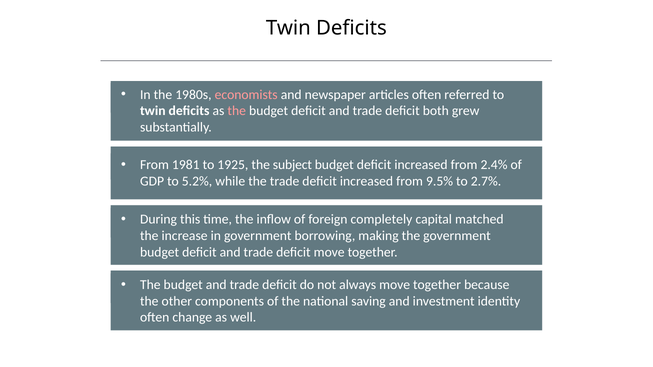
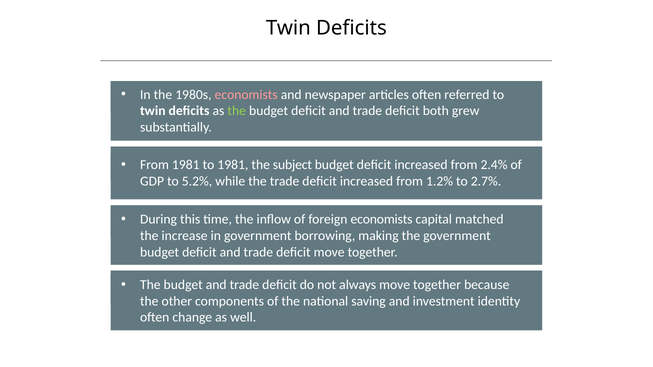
the at (237, 111) colour: pink -> light green
to 1925: 1925 -> 1981
9.5%: 9.5% -> 1.2%
foreign completely: completely -> economists
